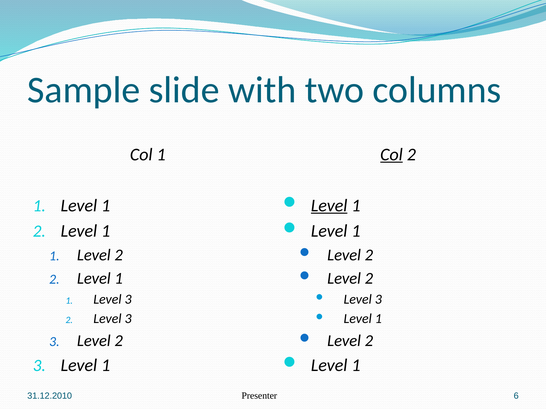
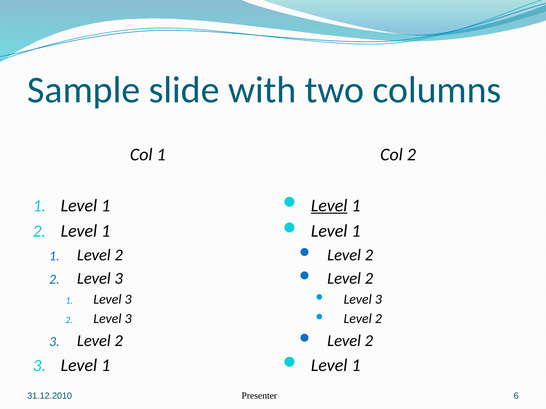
Col at (392, 155) underline: present -> none
1 at (119, 279): 1 -> 3
1 at (378, 319): 1 -> 2
